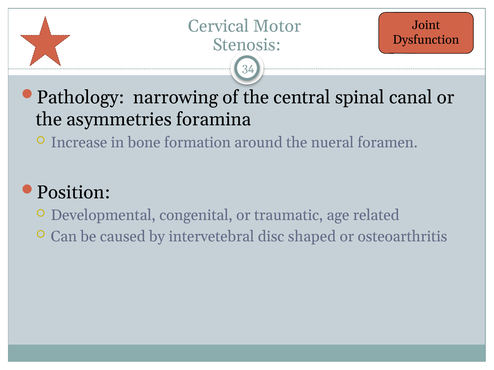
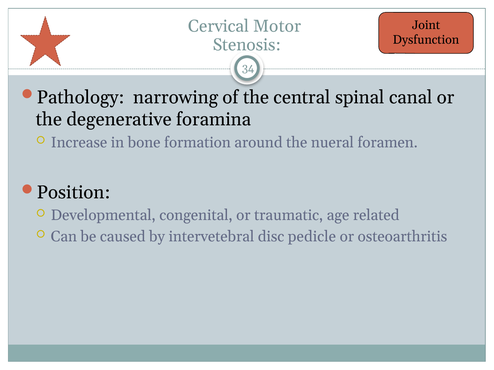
asymmetries: asymmetries -> degenerative
shaped: shaped -> pedicle
